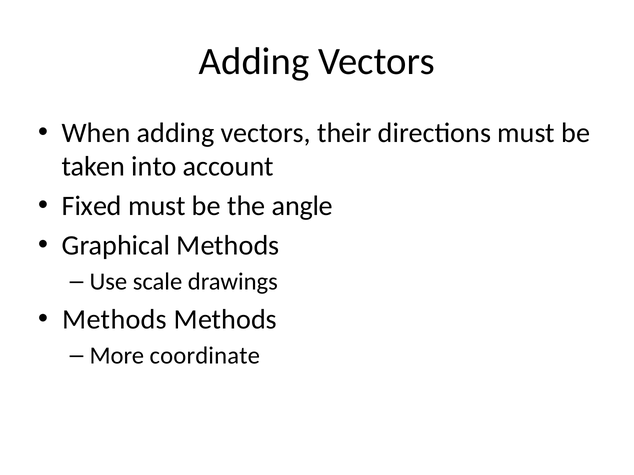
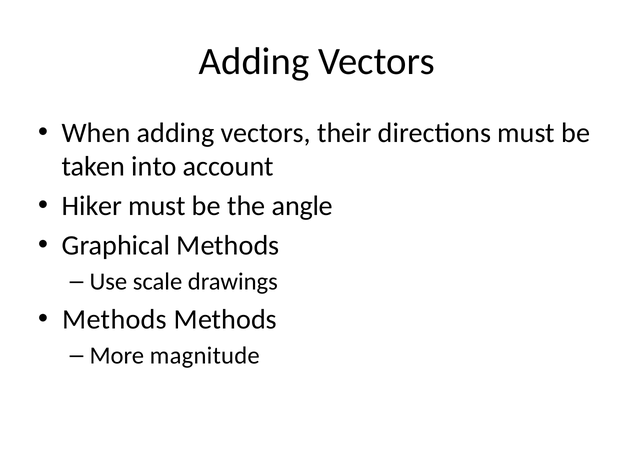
Fixed: Fixed -> Hiker
coordinate: coordinate -> magnitude
